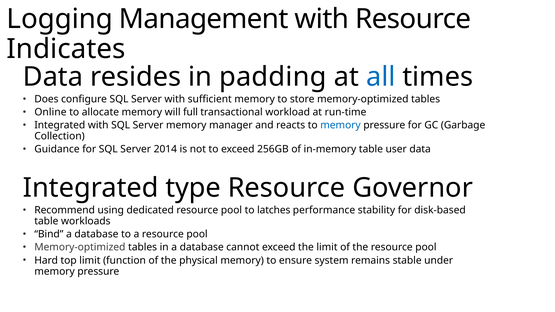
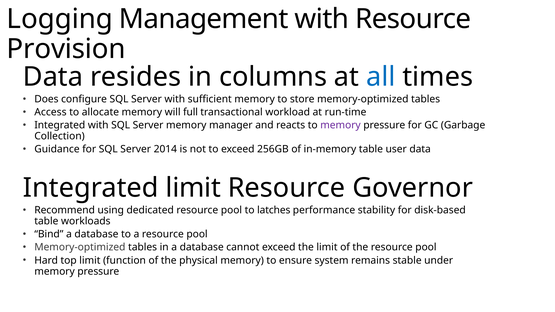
Indicates: Indicates -> Provision
padding: padding -> columns
Online: Online -> Access
memory at (340, 125) colour: blue -> purple
Integrated type: type -> limit
